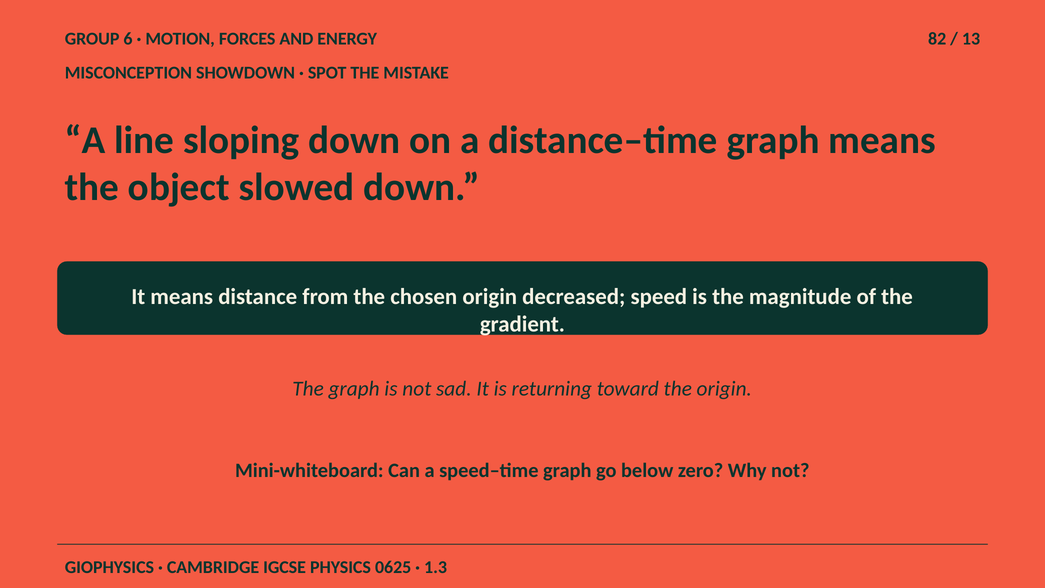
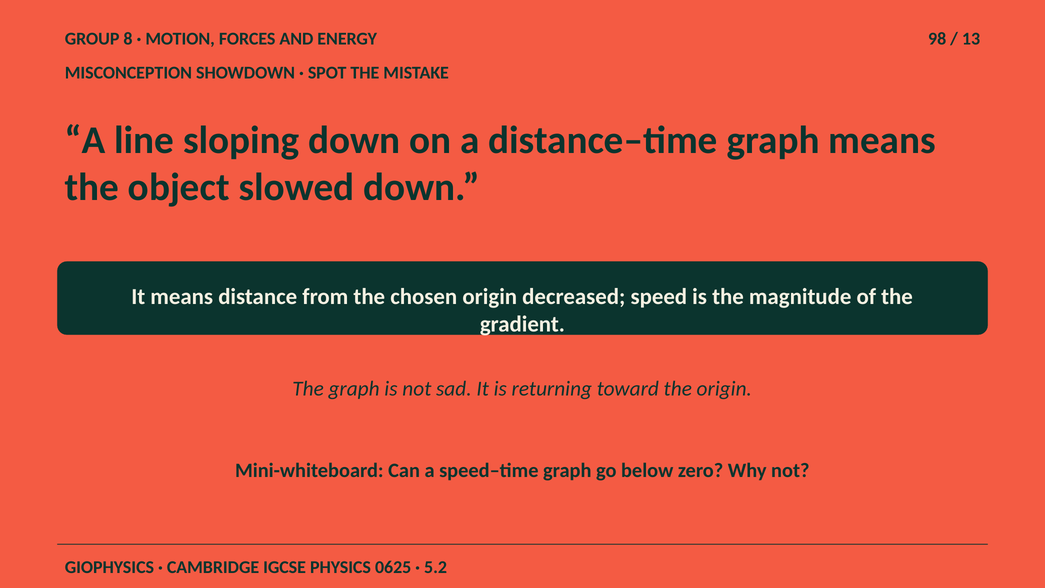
6: 6 -> 8
82: 82 -> 98
1.3: 1.3 -> 5.2
